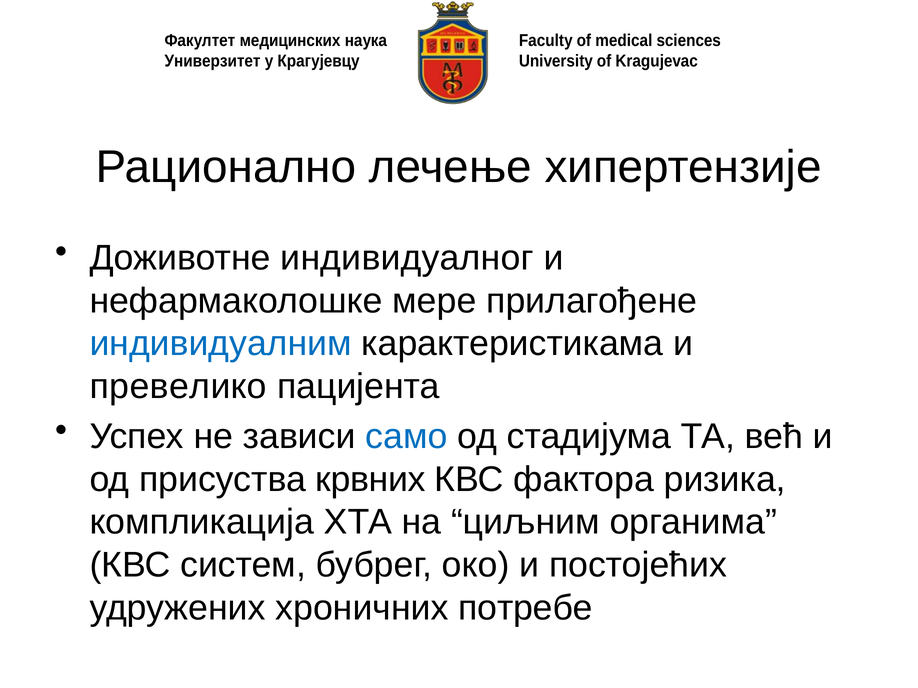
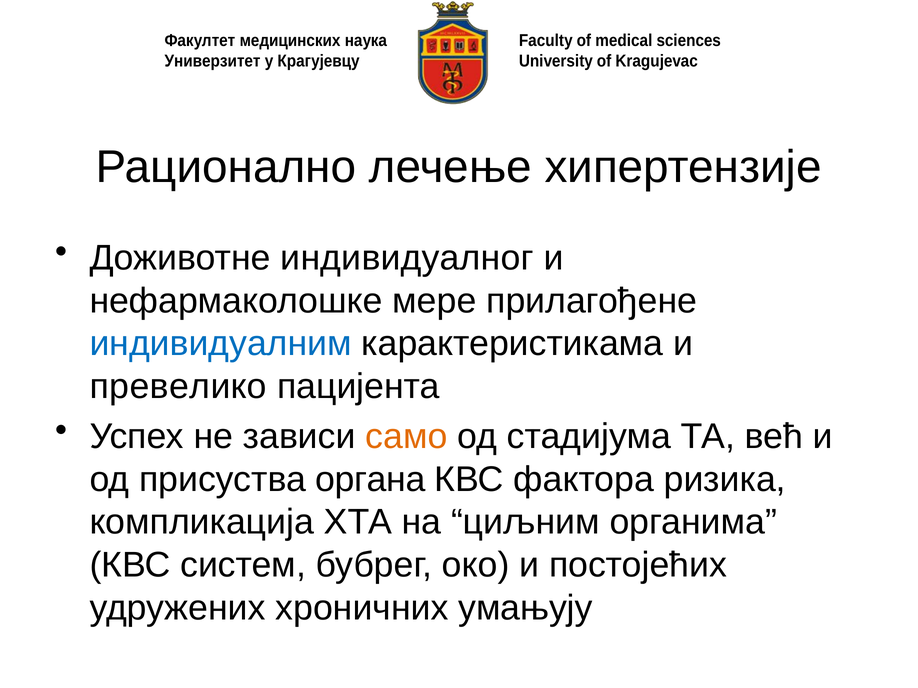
само colour: blue -> orange
крвних: крвних -> органа
потребе: потребе -> умањују
